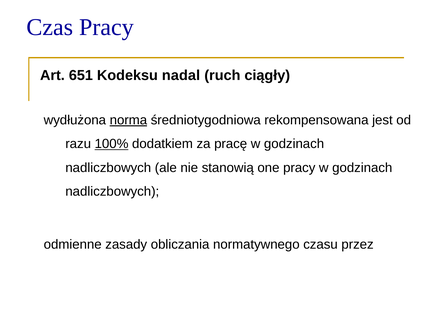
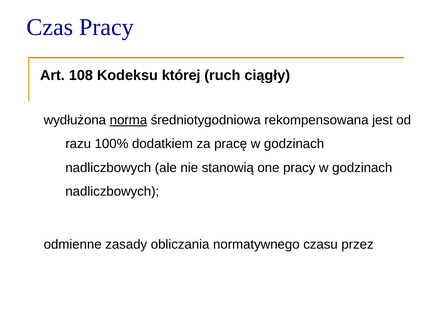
651: 651 -> 108
nadal: nadal -> której
100% underline: present -> none
